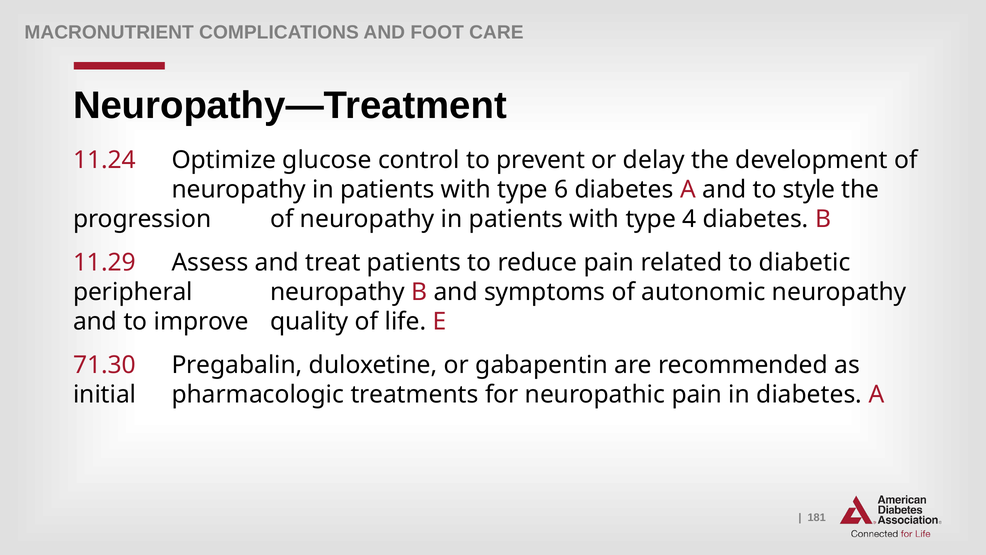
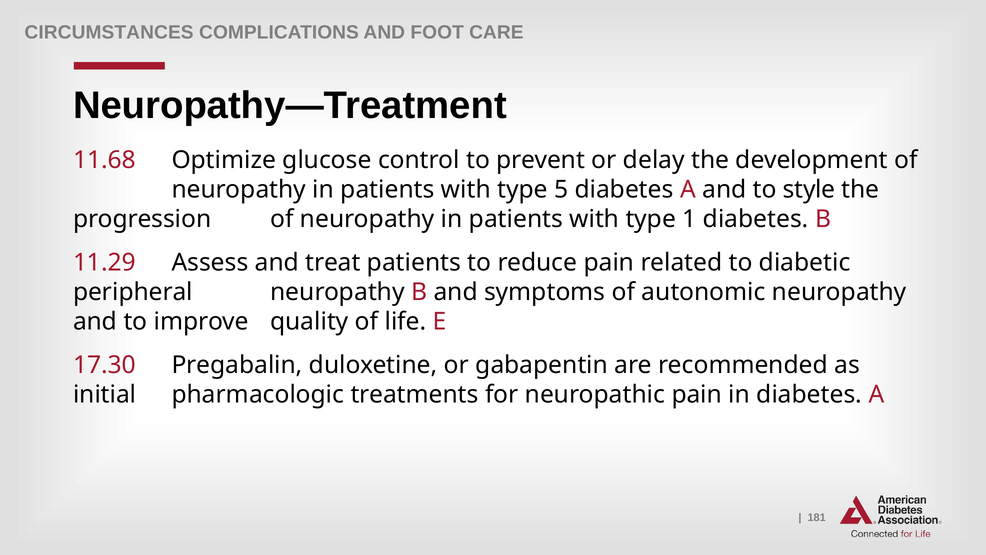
MACRONUTRIENT: MACRONUTRIENT -> CIRCUMSTANCES
11.24: 11.24 -> 11.68
6: 6 -> 5
4: 4 -> 1
71.30: 71.30 -> 17.30
